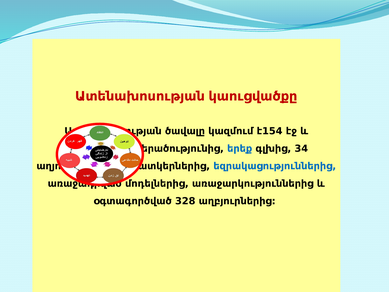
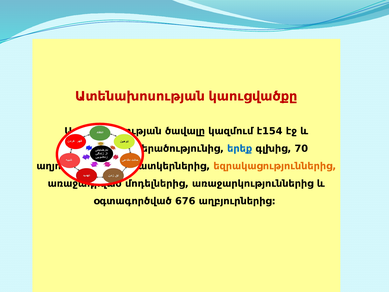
34: 34 -> 70
եզրակացություններից colour: blue -> orange
328: 328 -> 676
